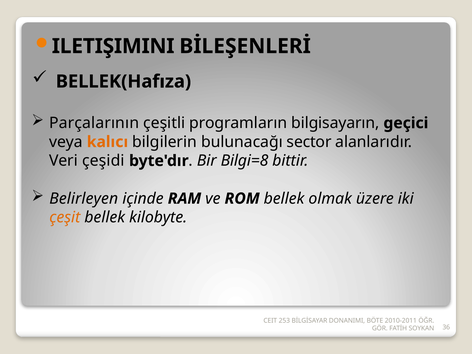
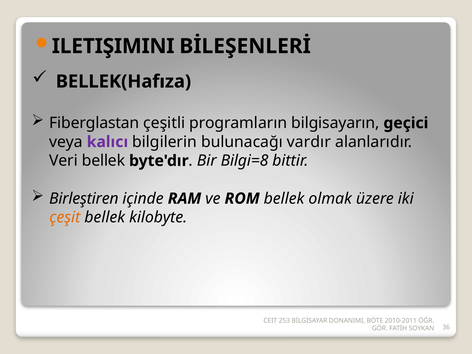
Parçalarının: Parçalarının -> Fiberglastan
kalıcı colour: orange -> purple
sector: sector -> vardır
Veri çeşidi: çeşidi -> bellek
Belirleyen: Belirleyen -> Birleştiren
